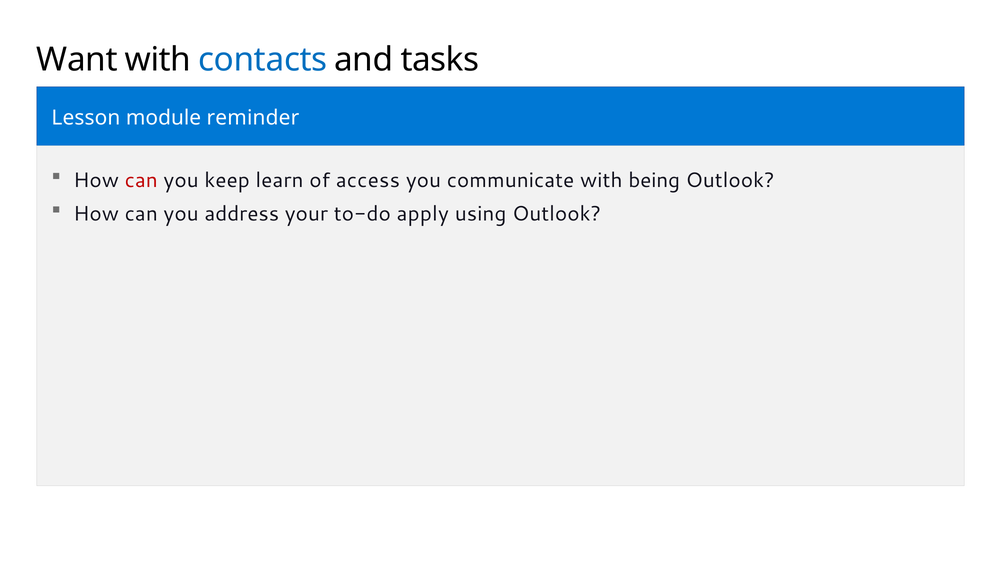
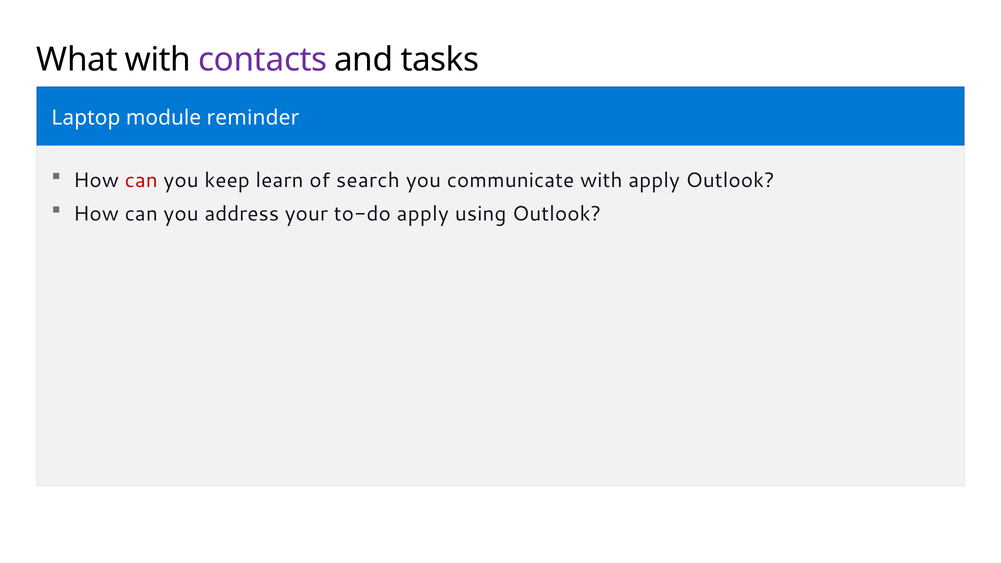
Want: Want -> What
contacts colour: blue -> purple
Lesson: Lesson -> Laptop
access: access -> search
with being: being -> apply
